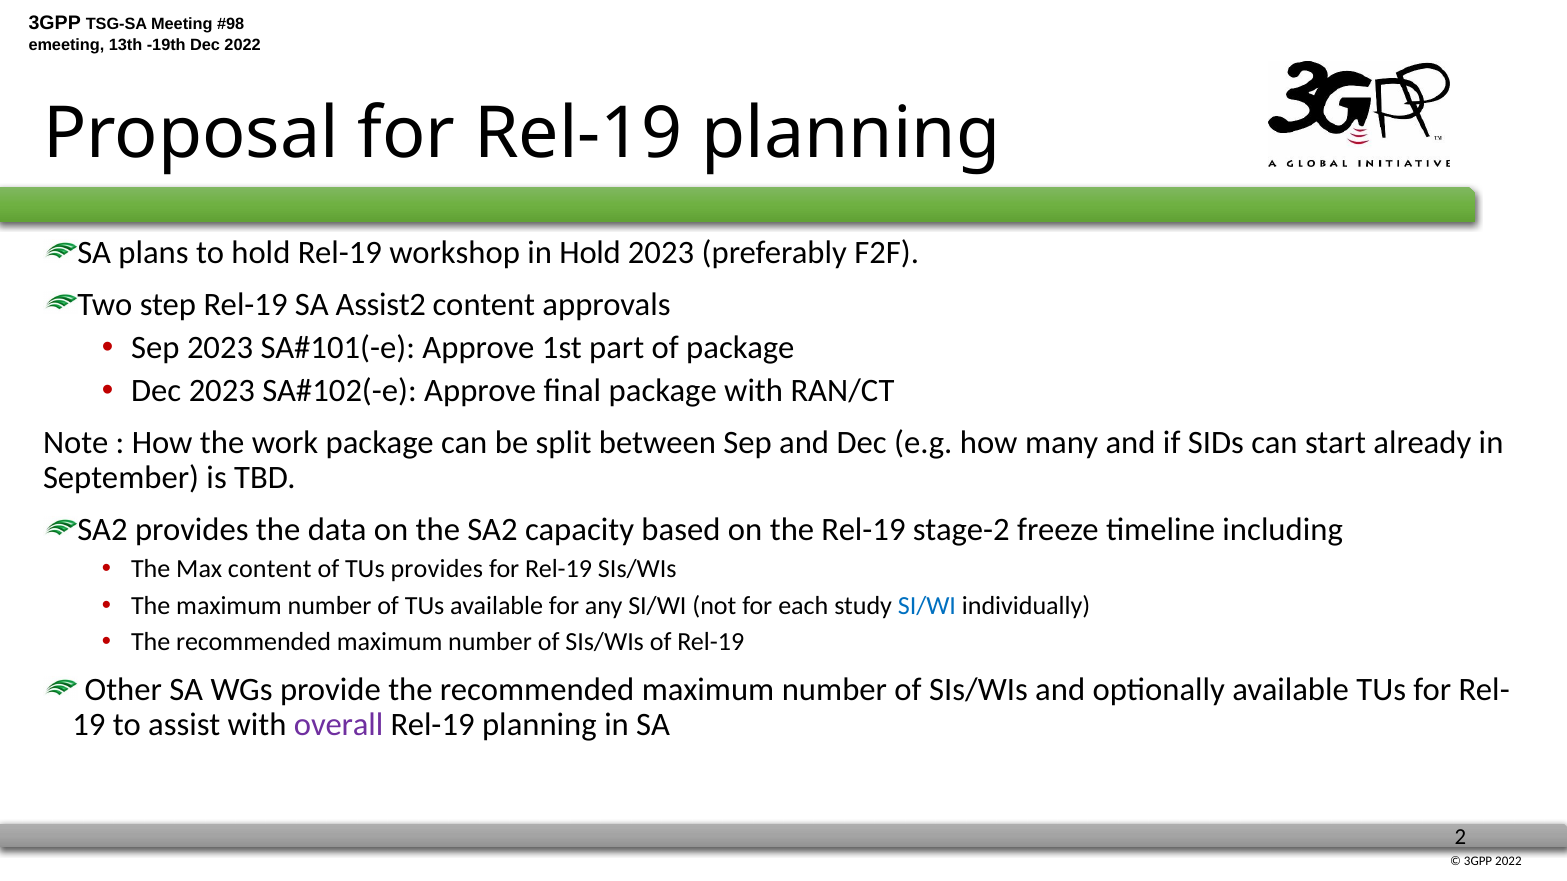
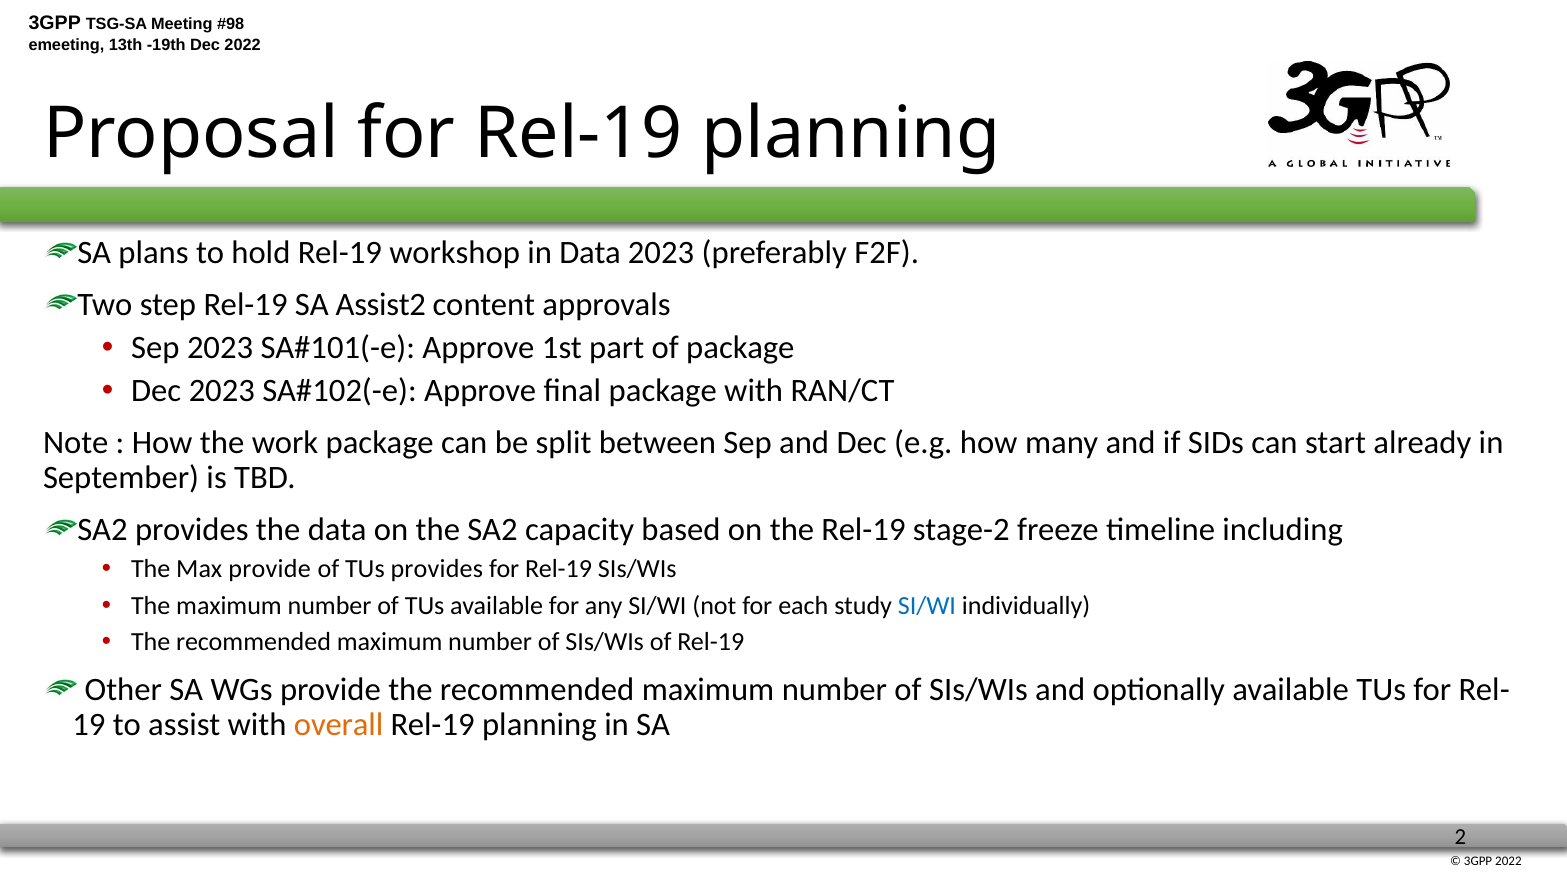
in Hold: Hold -> Data
Max content: content -> provide
overall colour: purple -> orange
